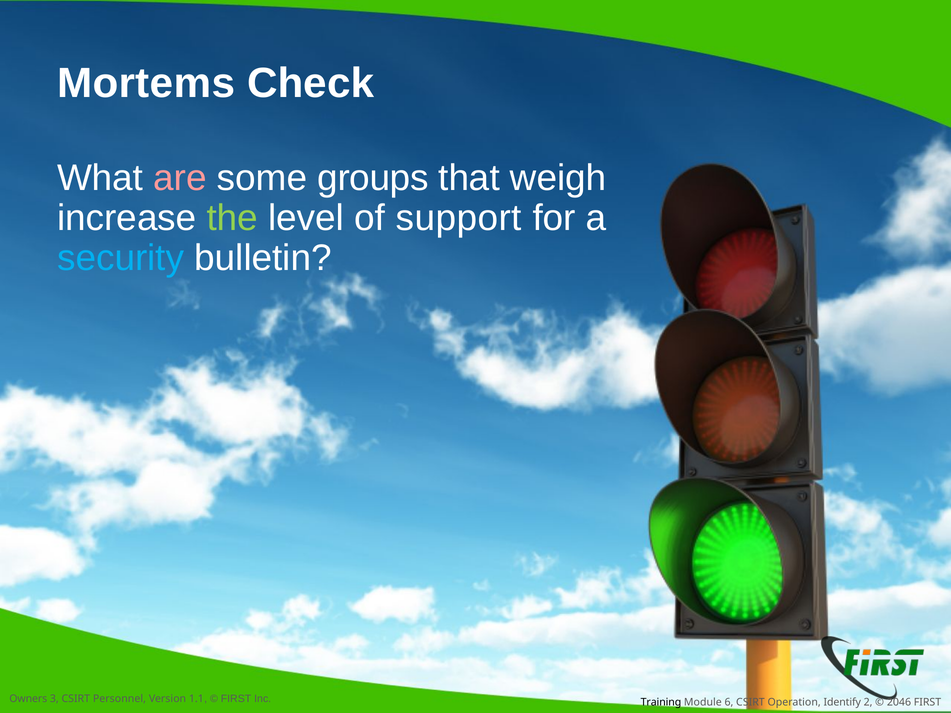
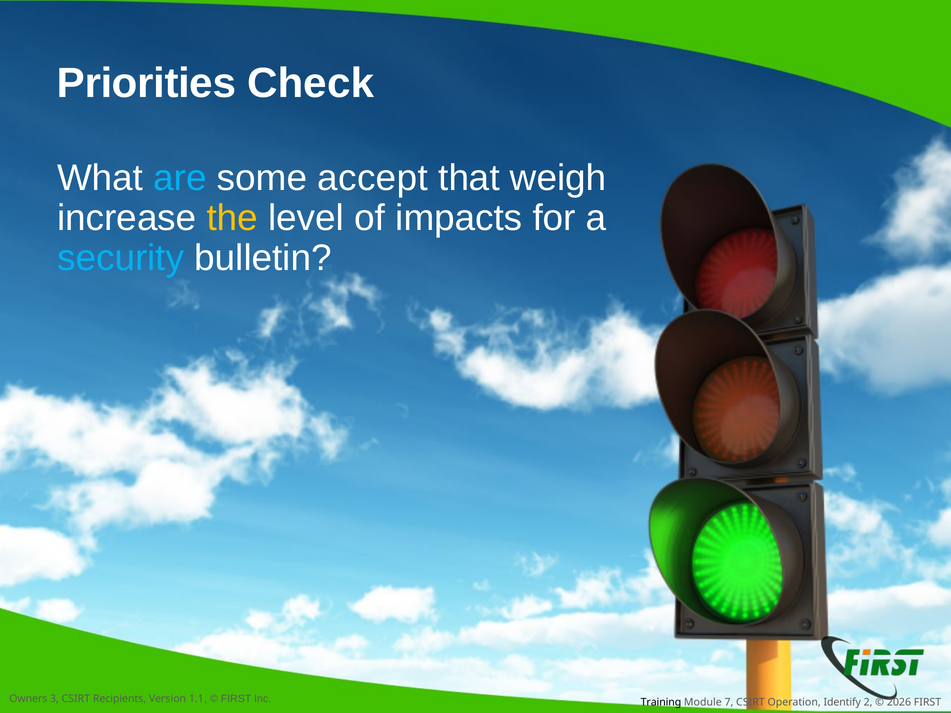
Mortems: Mortems -> Priorities
are colour: pink -> light blue
groups: groups -> accept
the colour: light green -> yellow
support: support -> impacts
Personnel: Personnel -> Recipients
6: 6 -> 7
2046: 2046 -> 2026
